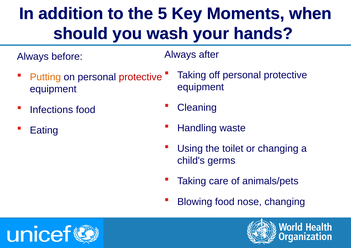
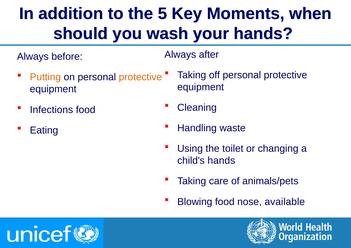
protective at (140, 77) colour: red -> orange
child's germs: germs -> hands
nose changing: changing -> available
